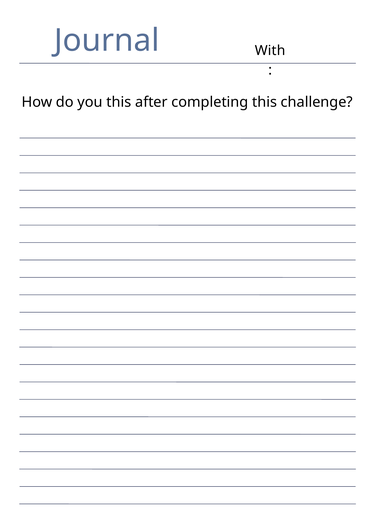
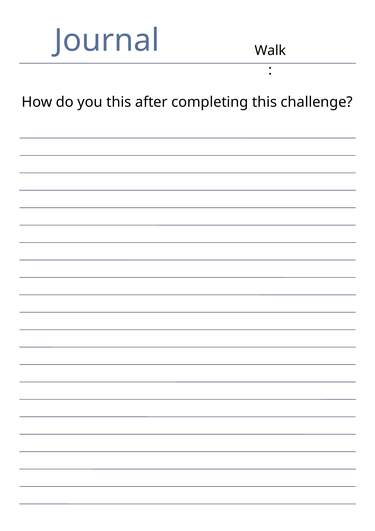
With: With -> Walk
